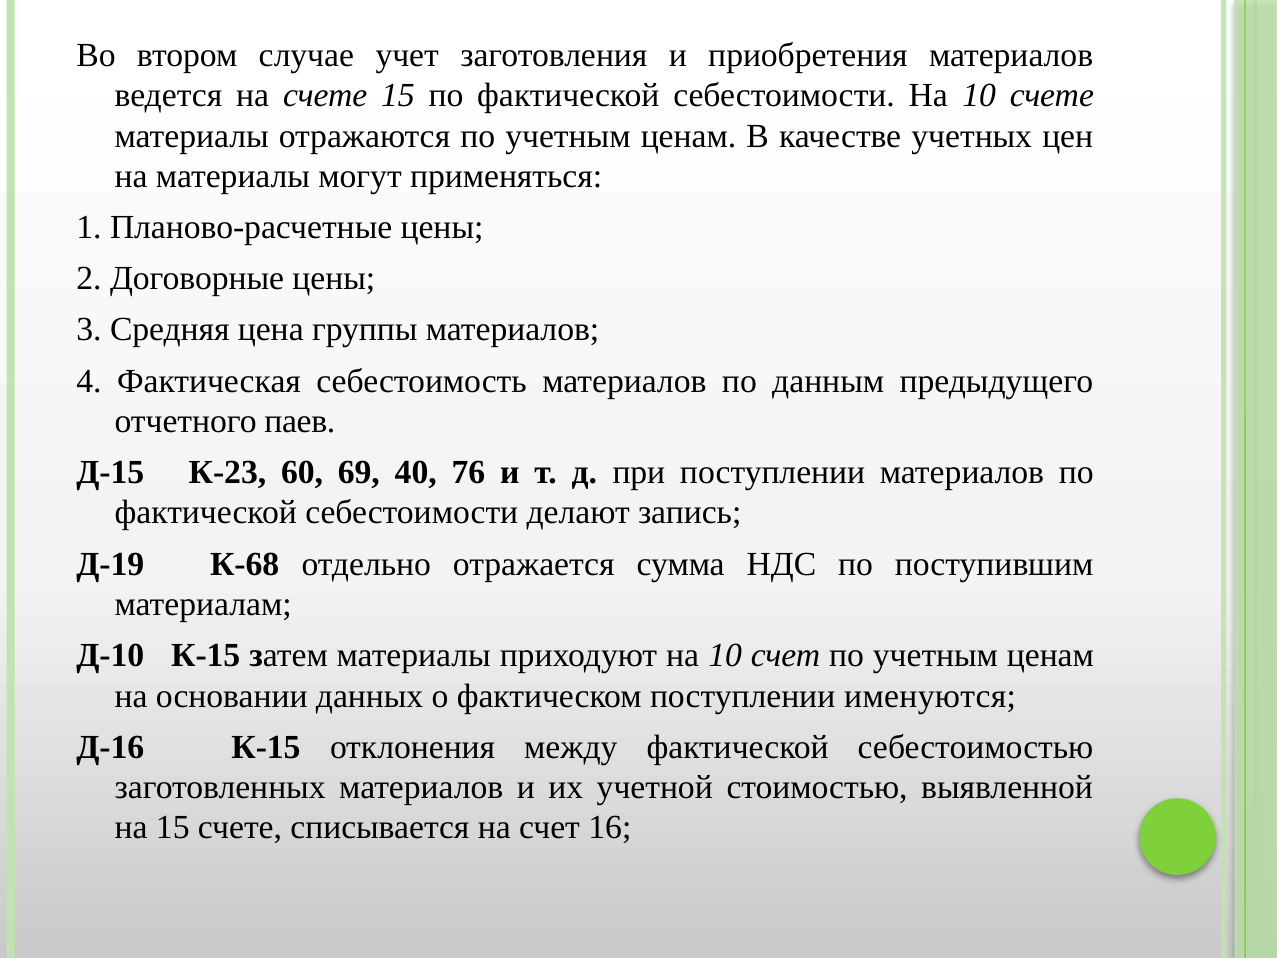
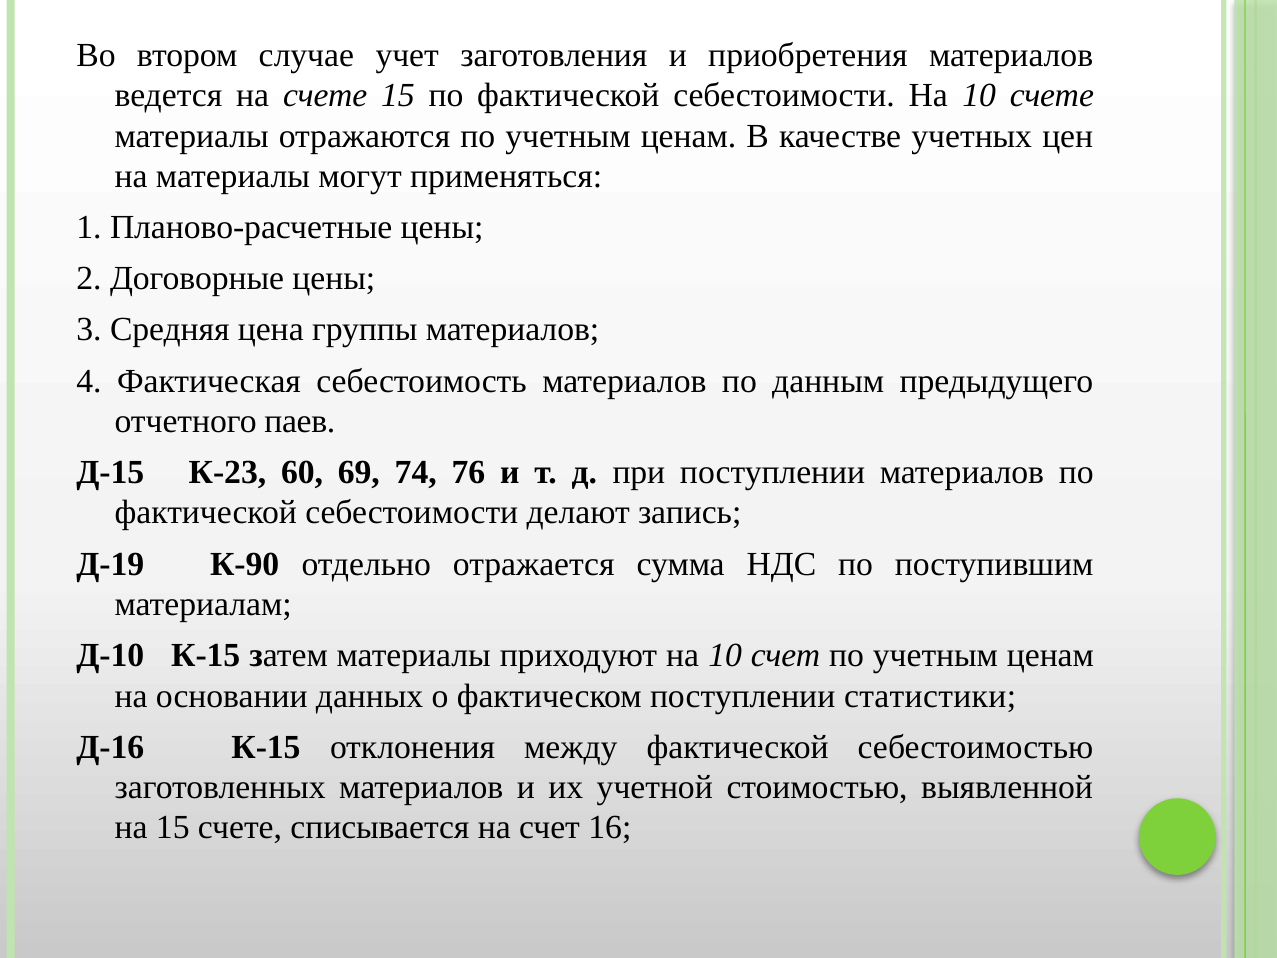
40: 40 -> 74
К-68: К-68 -> К-90
именуются: именуются -> статистики
